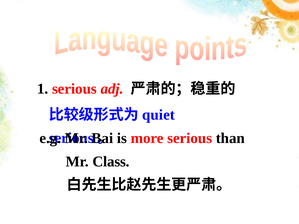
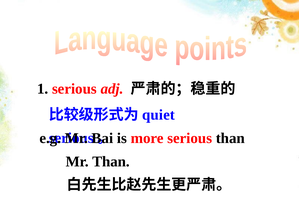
Mr Class: Class -> Than
